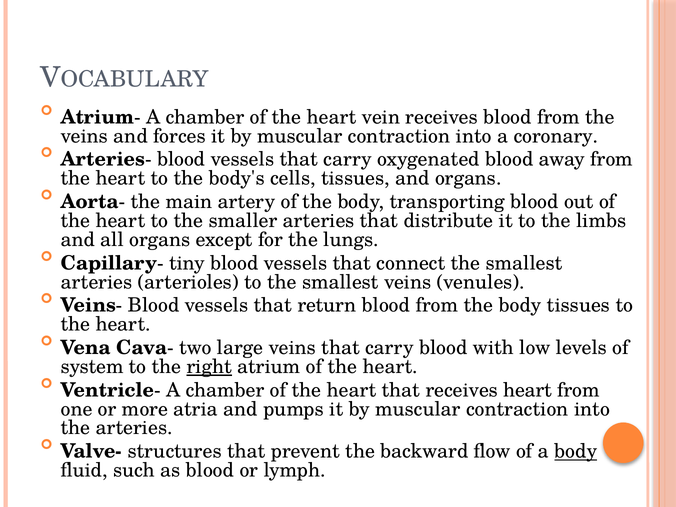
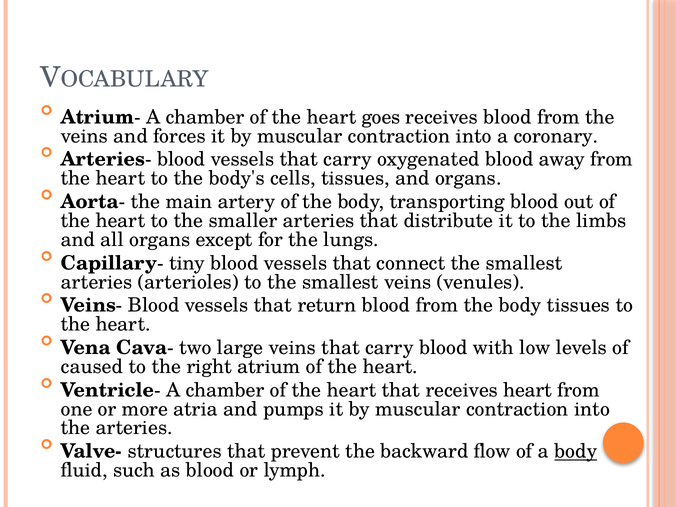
vein: vein -> goes
system: system -> caused
right underline: present -> none
